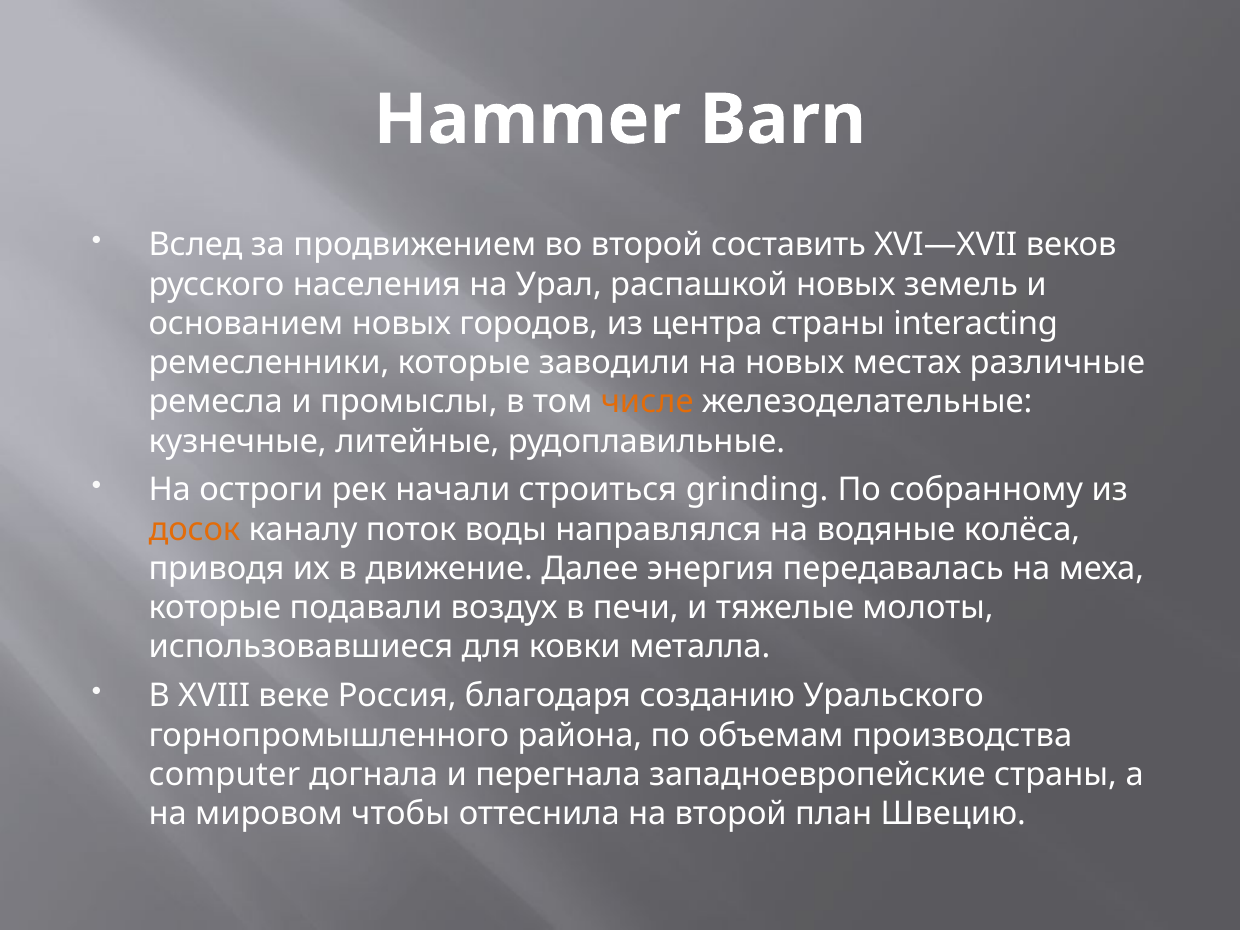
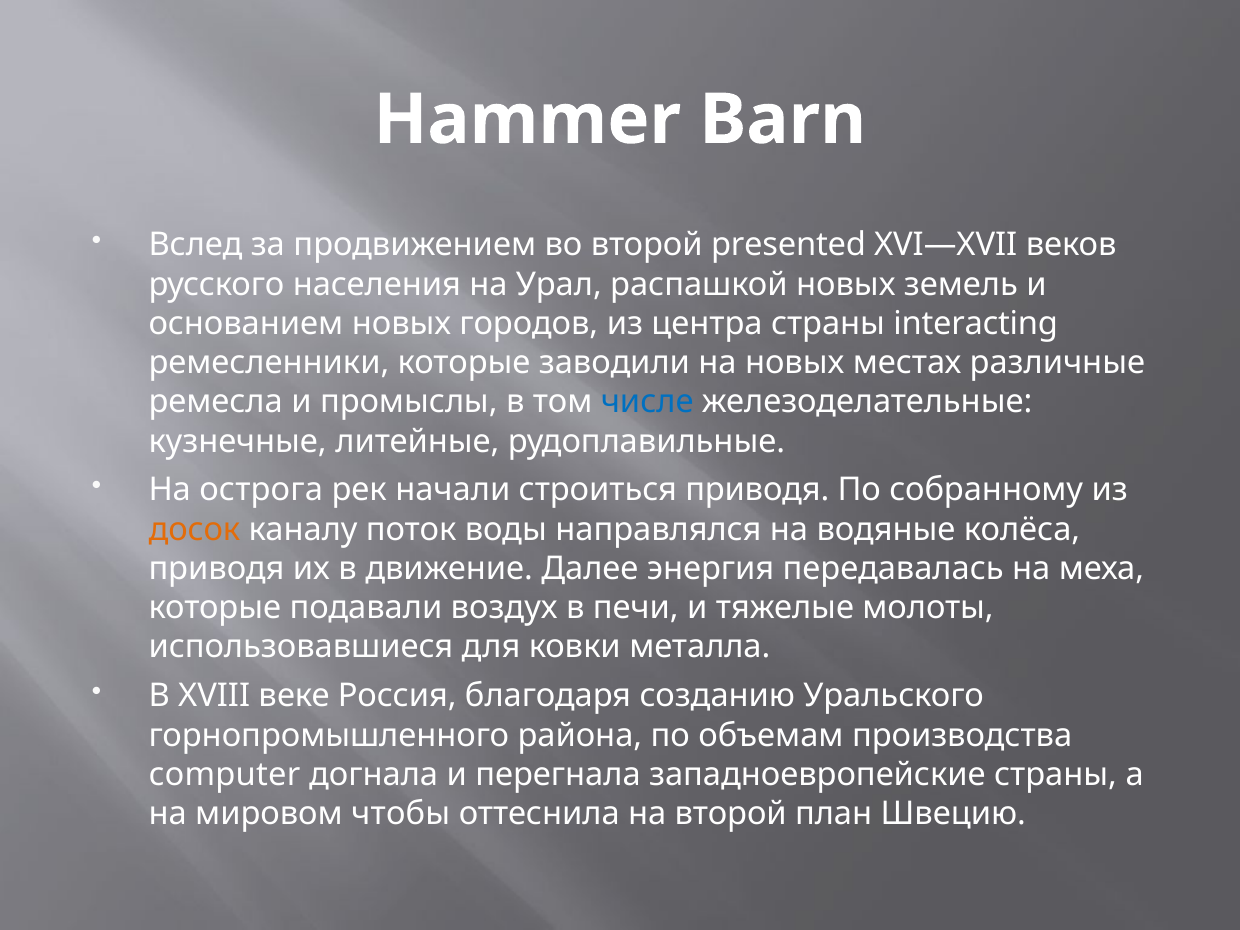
составить: составить -> presented
числе colour: orange -> blue
остроги: остроги -> острога
строиться grinding: grinding -> приводя
